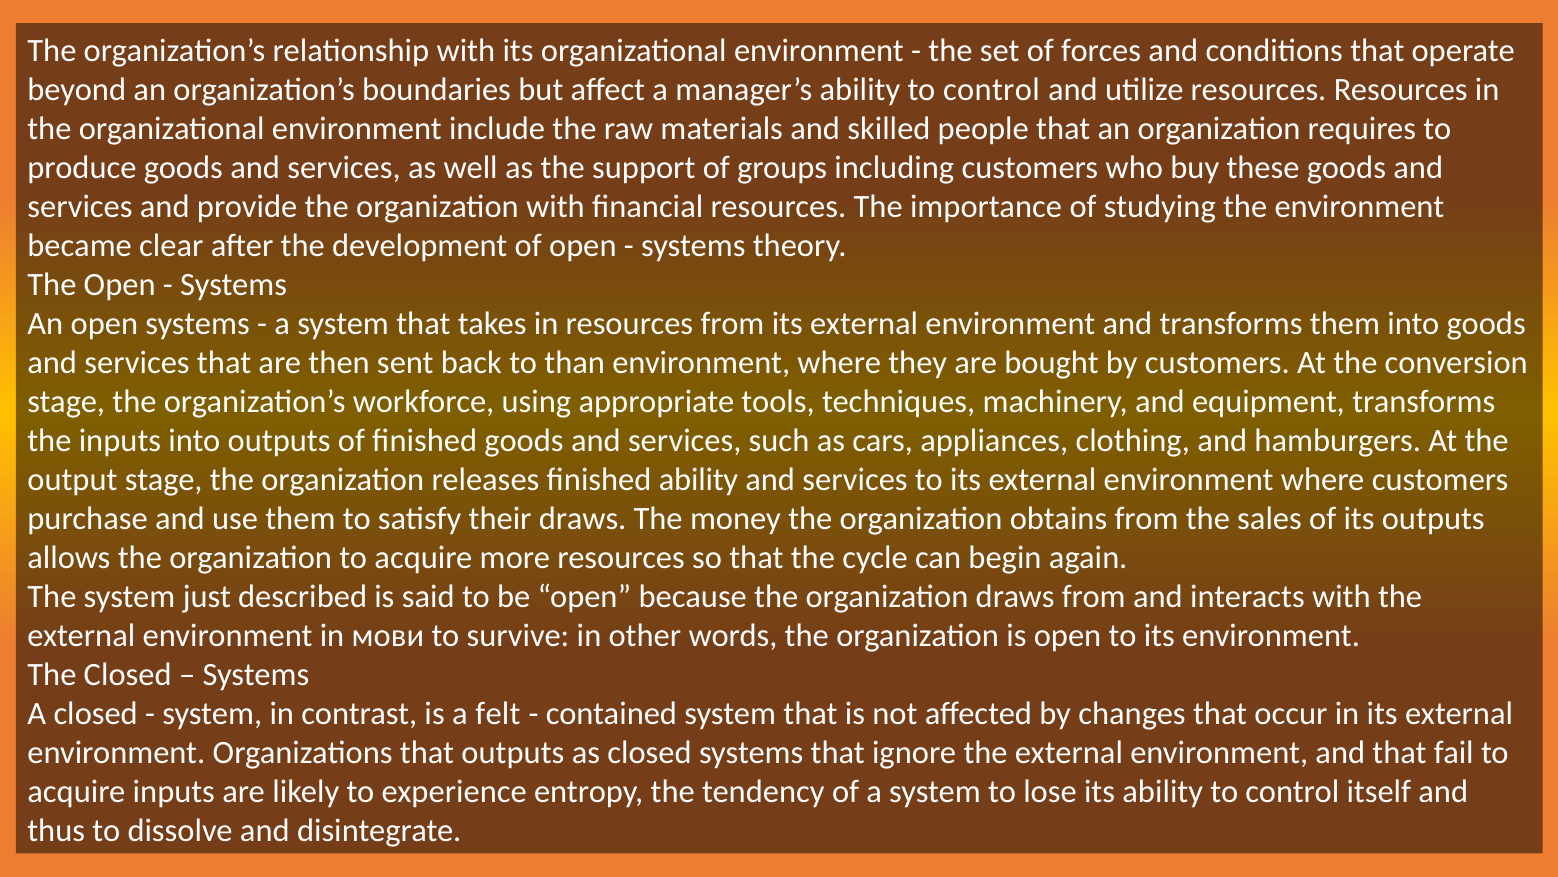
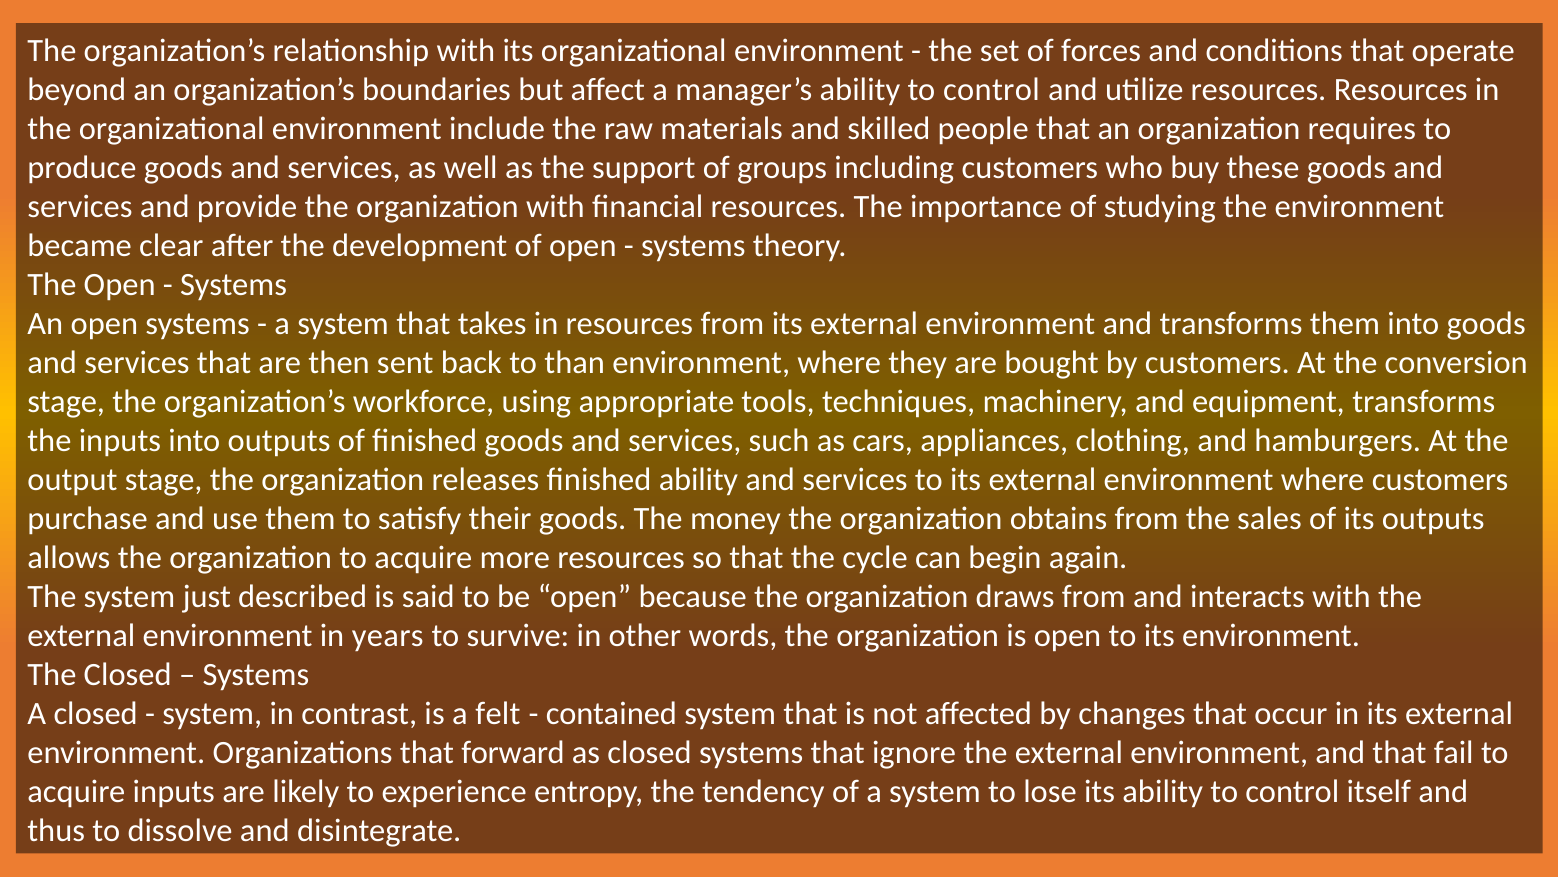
their draws: draws -> goods
мови: мови -> years
that outputs: outputs -> forward
